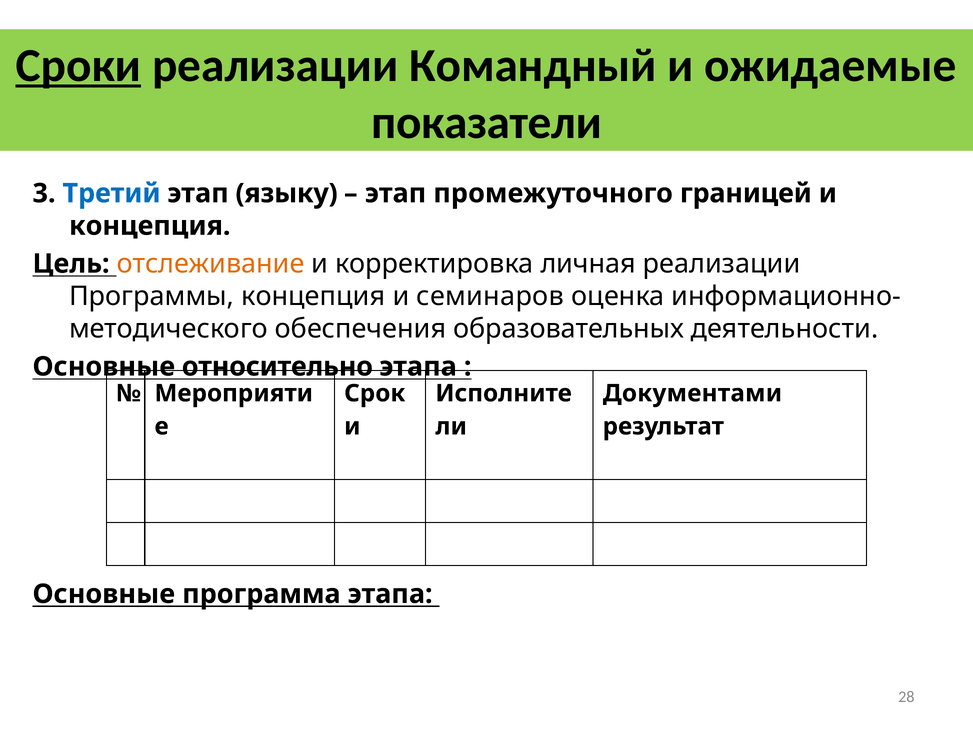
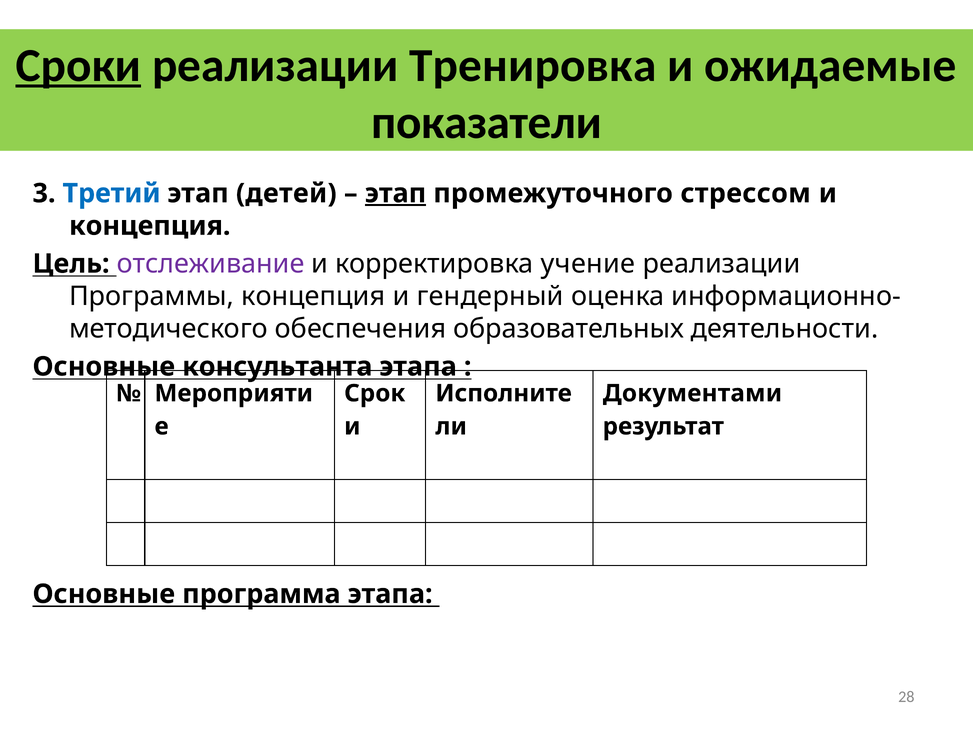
Командный: Командный -> Тренировка
языку: языку -> детей
этап at (396, 193) underline: none -> present
границей: границей -> стрессом
отслеживание colour: orange -> purple
личная: личная -> учение
семинаров: семинаров -> гендерный
относительно: относительно -> консультанта
